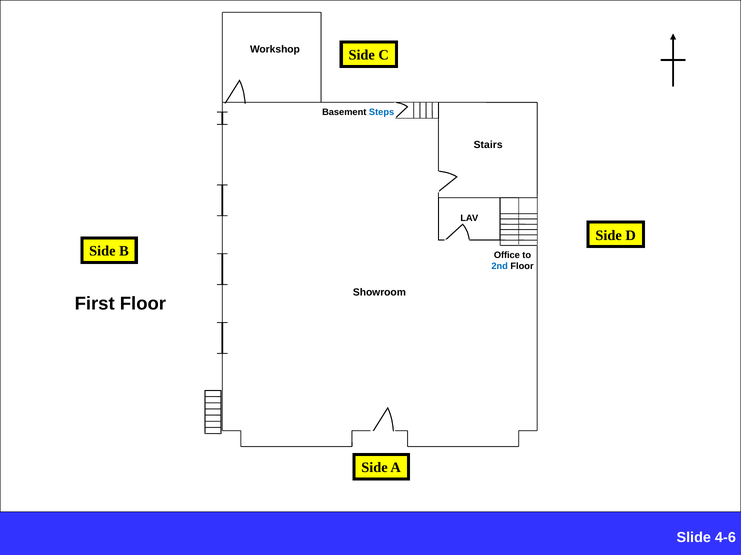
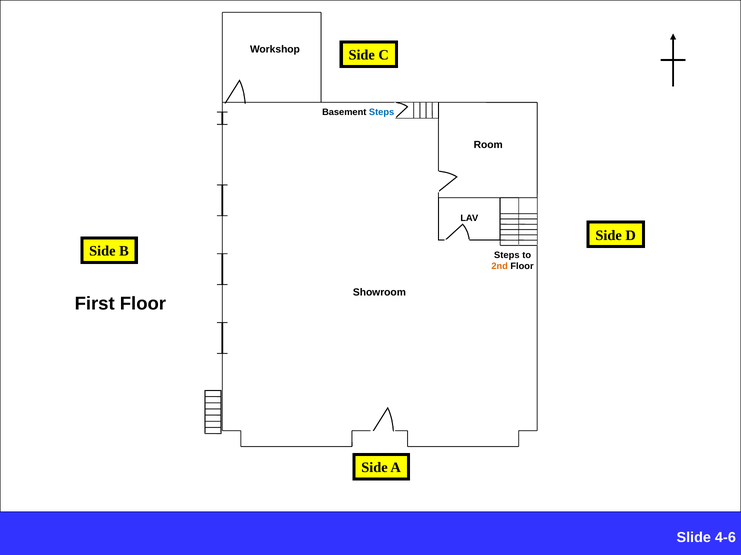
Stairs: Stairs -> Room
Office at (507, 255): Office -> Steps
2nd colour: blue -> orange
